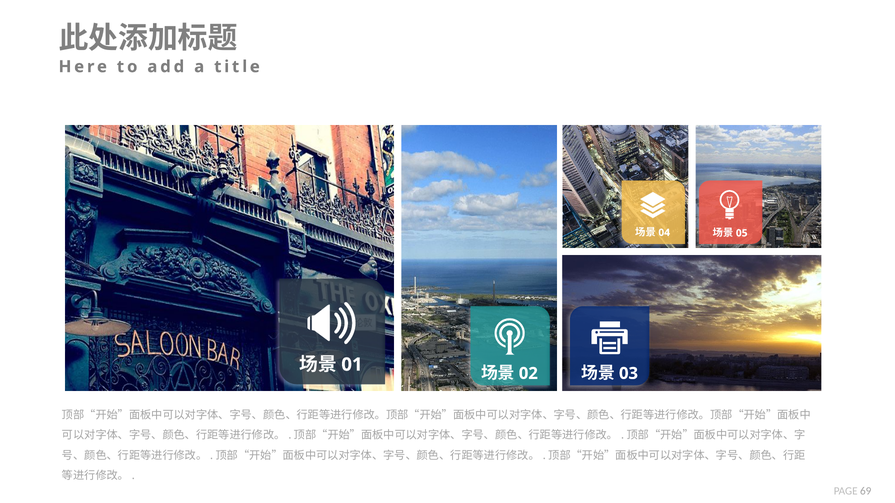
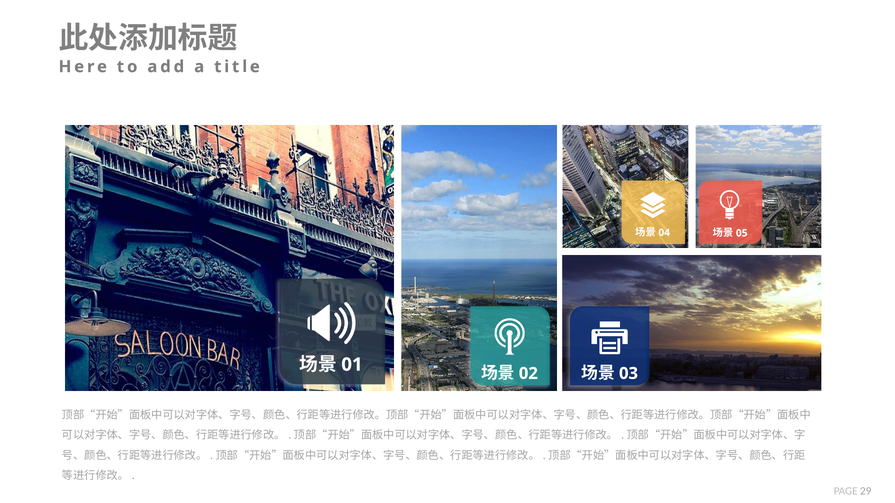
69: 69 -> 29
